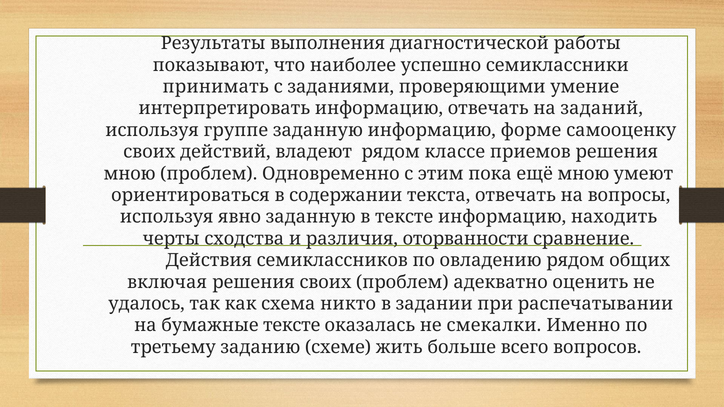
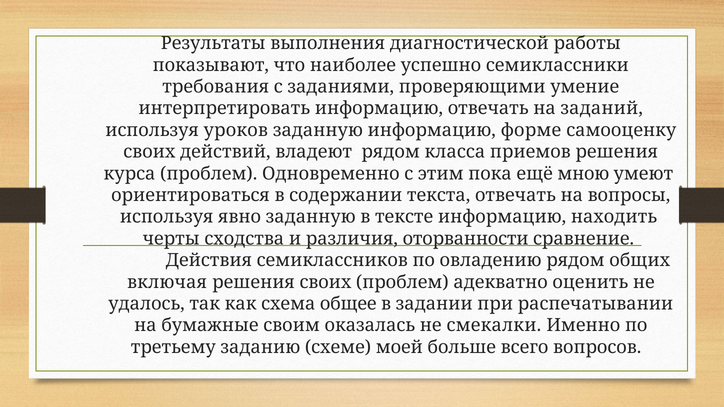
принимать: принимать -> требования
группе: группе -> уроков
классе: классе -> класса
мною at (130, 174): мною -> курса
никто: никто -> общее
бумажные тексте: тексте -> своим
жить: жить -> моей
